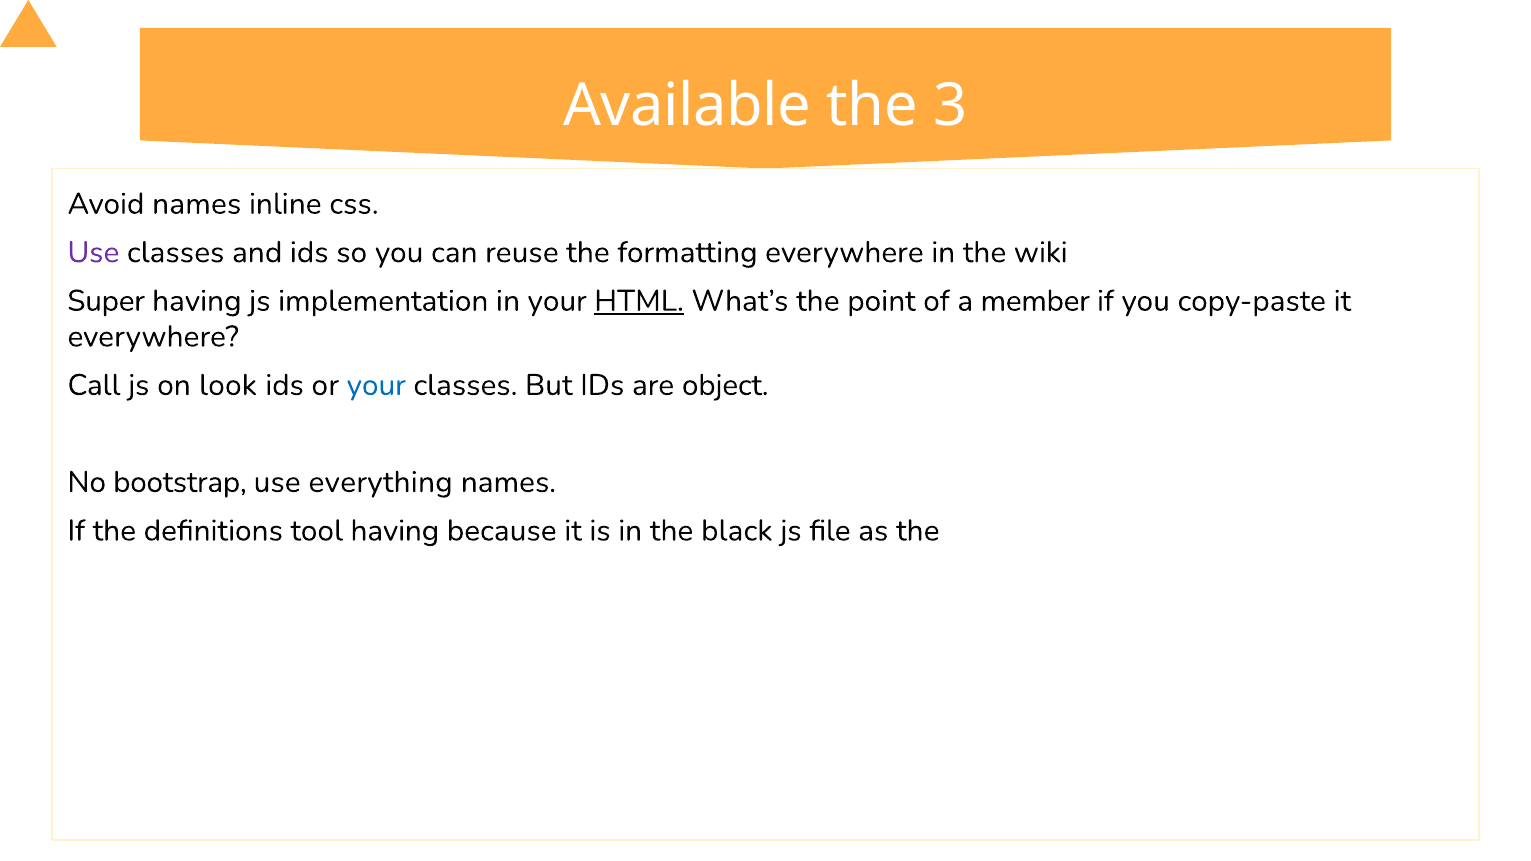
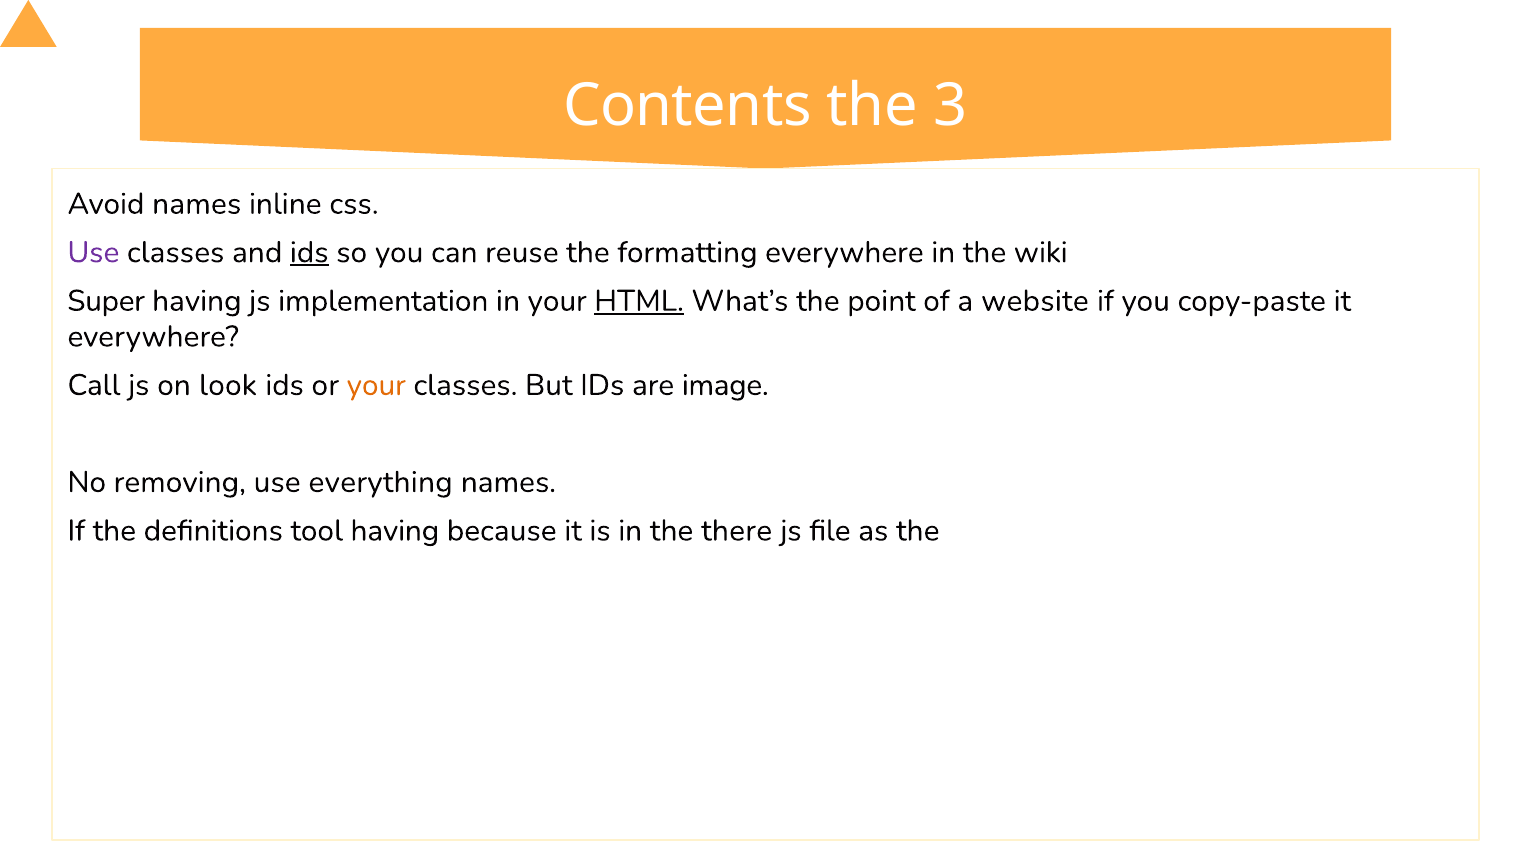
Available: Available -> Contents
ids at (309, 252) underline: none -> present
member: member -> website
your at (376, 385) colour: blue -> orange
object: object -> image
bootstrap: bootstrap -> removing
black: black -> there
